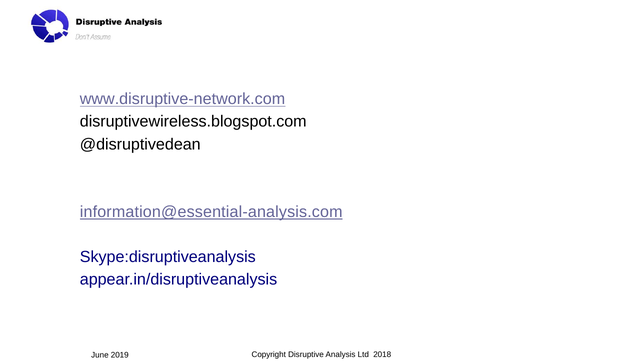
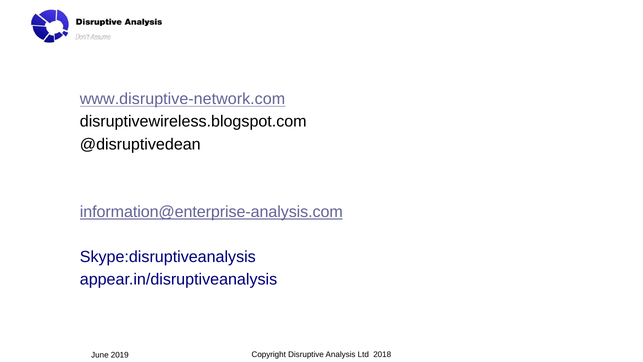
information@essential-analysis.com: information@essential-analysis.com -> information@enterprise-analysis.com
